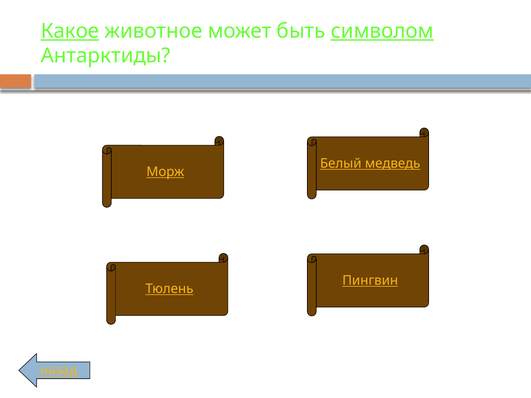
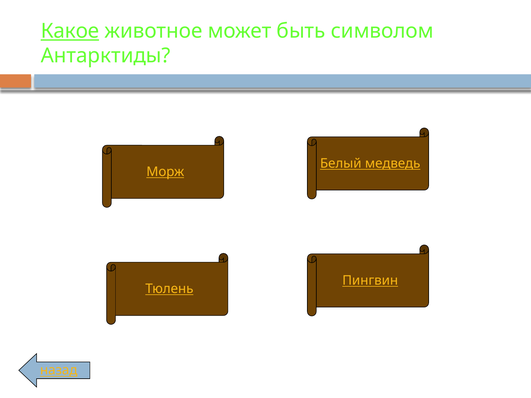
символом underline: present -> none
